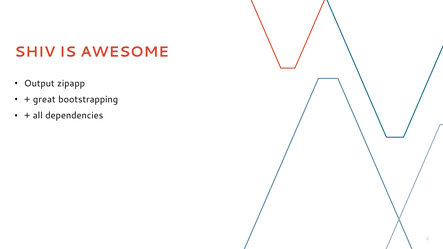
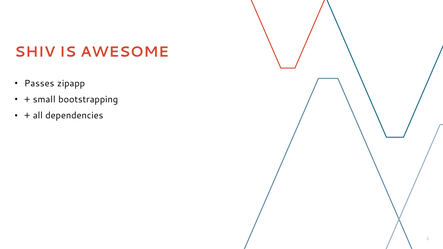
Output: Output -> Passes
great: great -> small
